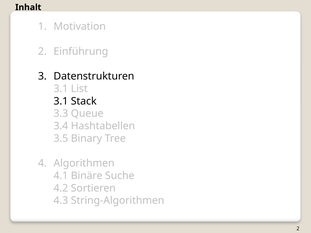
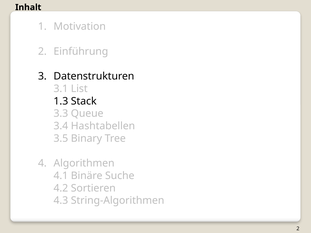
3.1 at (61, 101): 3.1 -> 1.3
